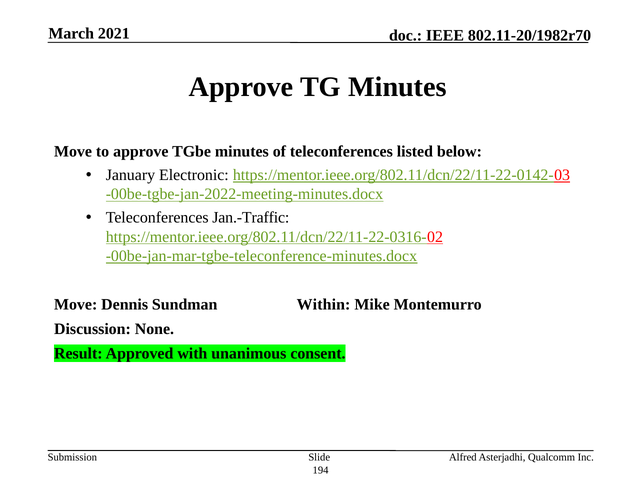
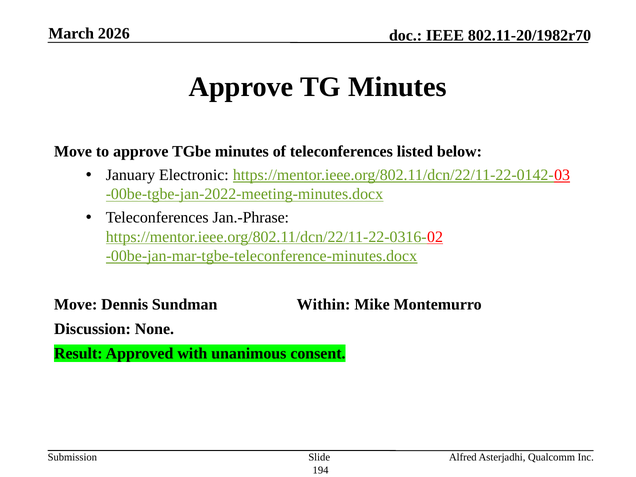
2021: 2021 -> 2026
Jan.-Traffic: Jan.-Traffic -> Jan.-Phrase
